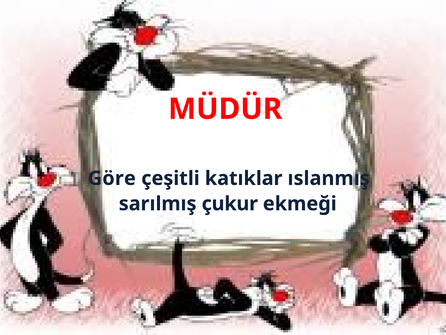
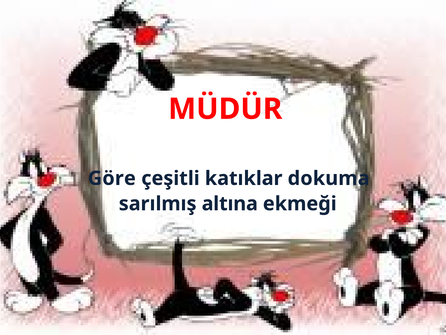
ıslanmış: ıslanmış -> dokuma
çukur: çukur -> altına
